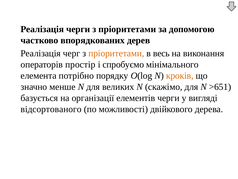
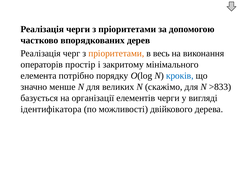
спробуємо: спробуємо -> закритому
кроків colour: orange -> blue
>651: >651 -> >833
відсортованого: відсортованого -> ідентифікатора
